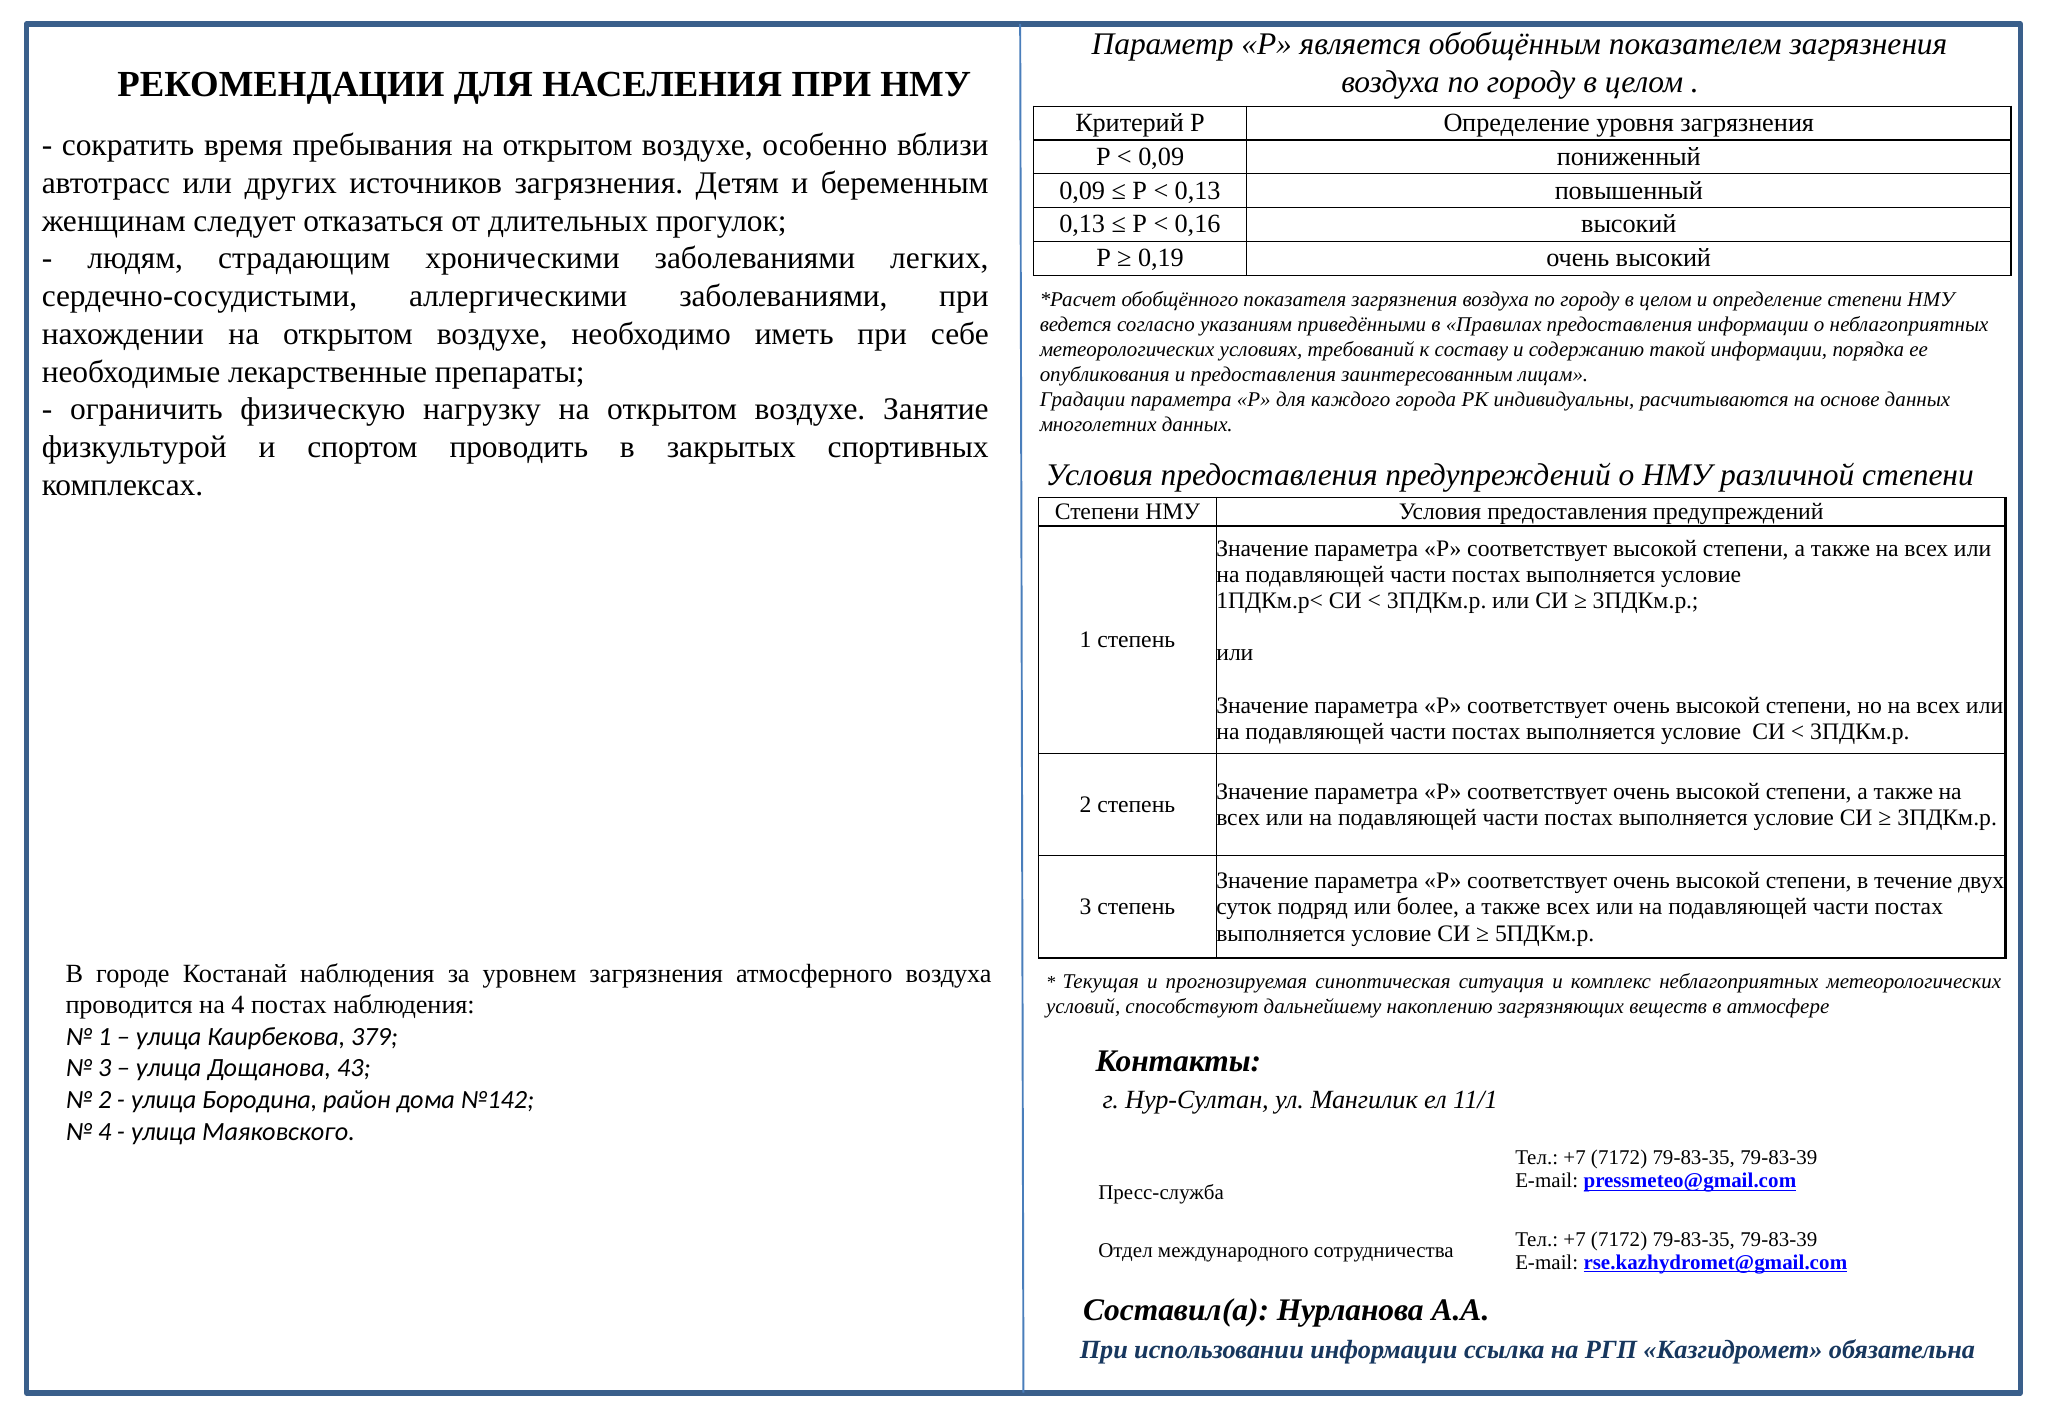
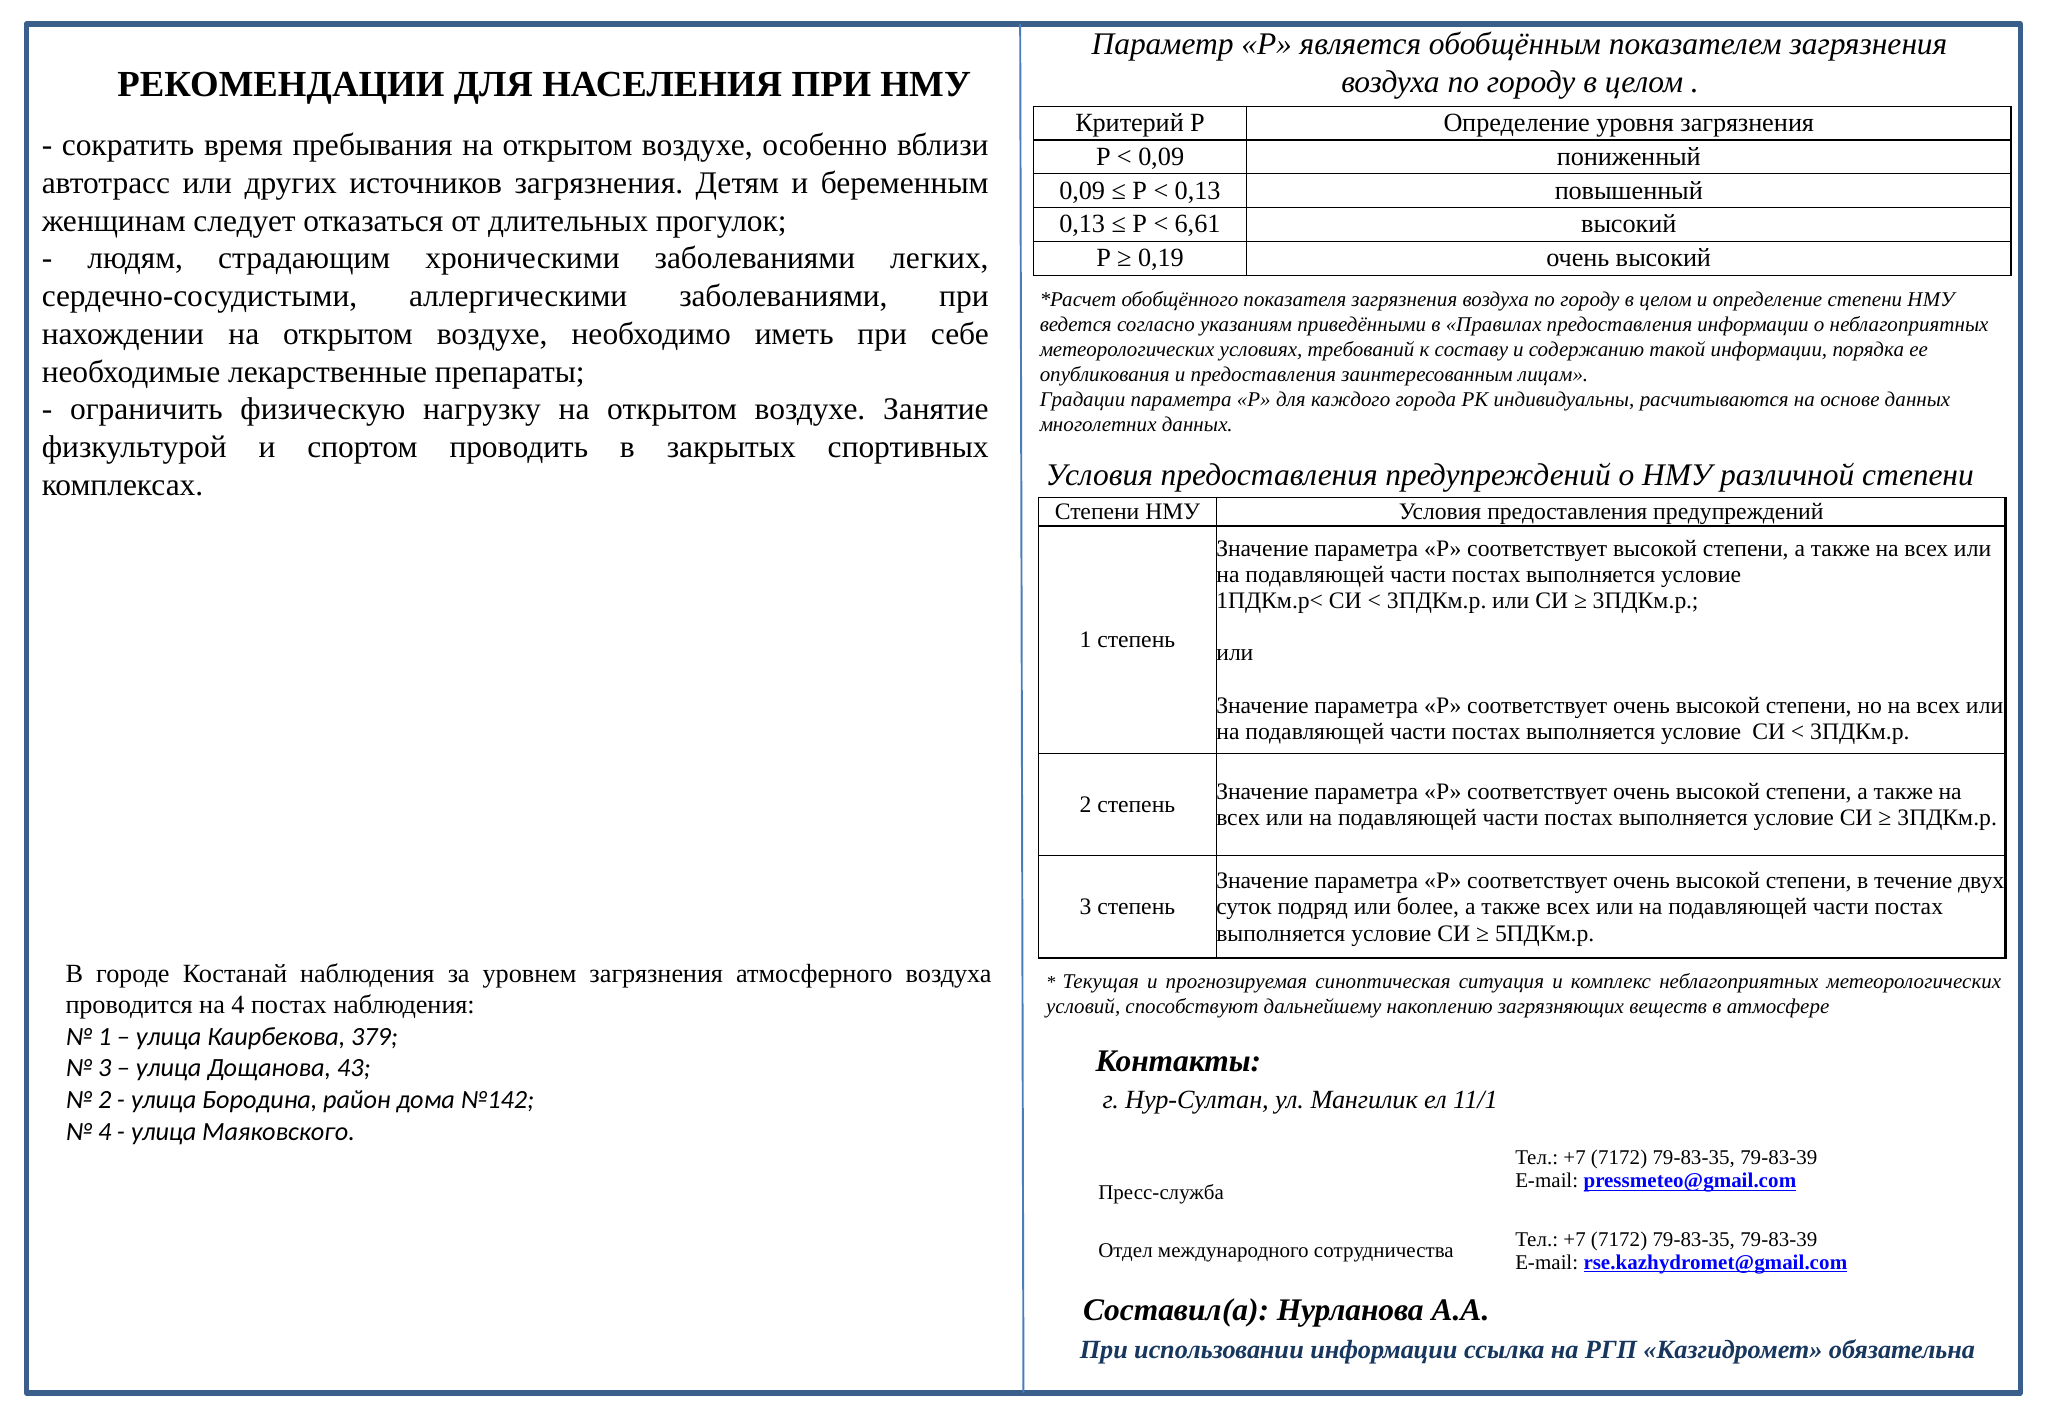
0,16: 0,16 -> 6,61
